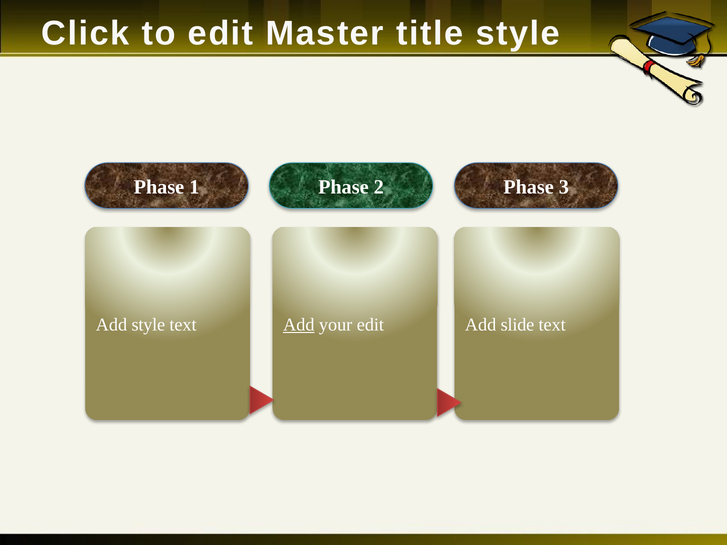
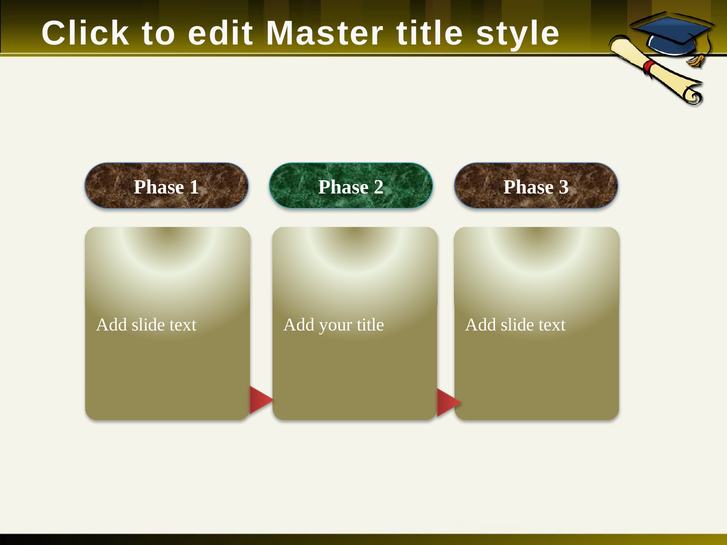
style at (148, 325): style -> slide
Add at (299, 325) underline: present -> none
your edit: edit -> title
